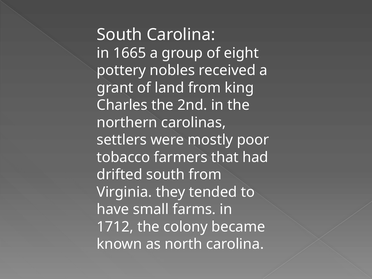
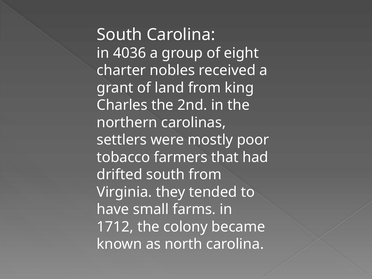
1665: 1665 -> 4036
pottery: pottery -> charter
